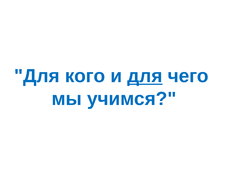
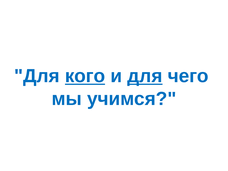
кого underline: none -> present
